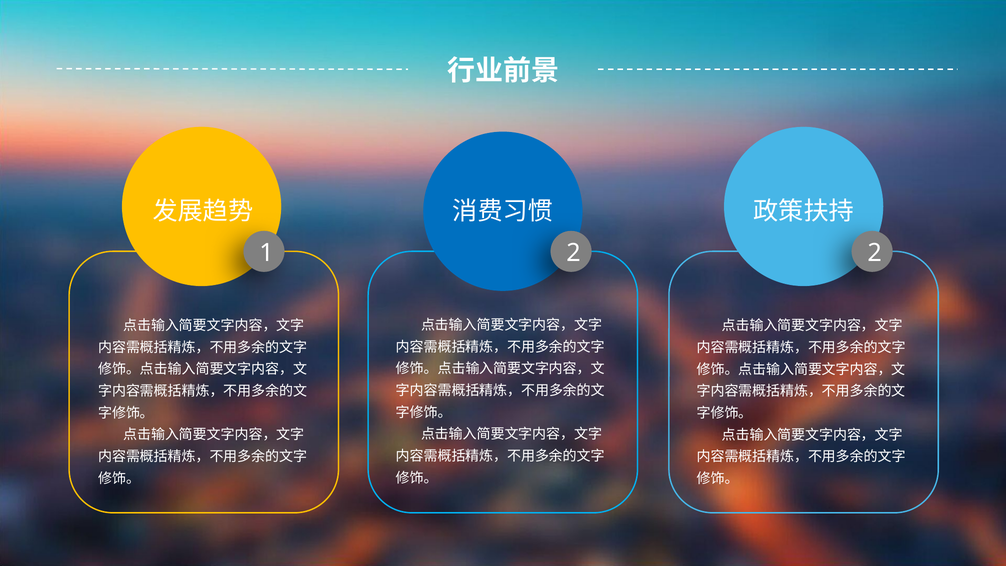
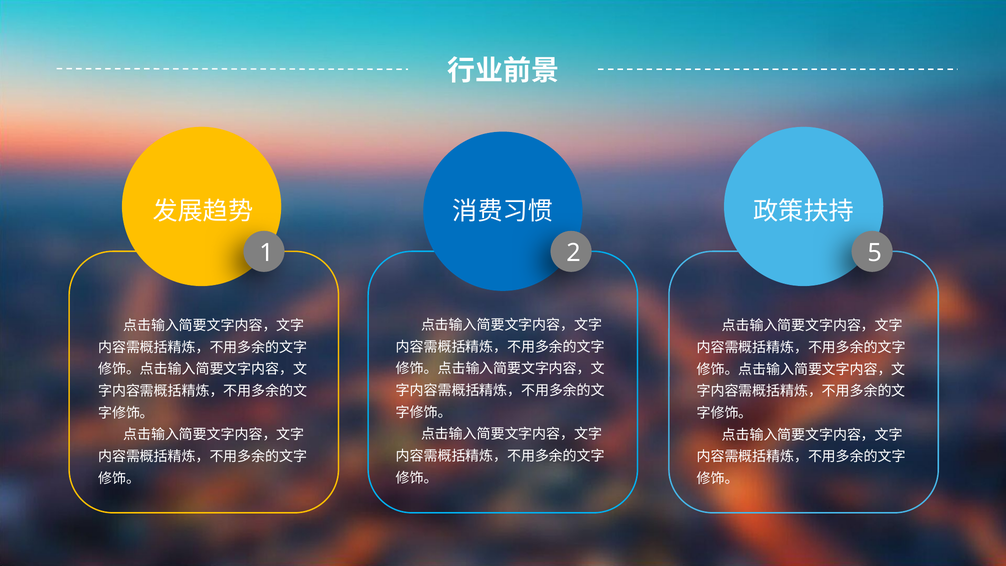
2 2: 2 -> 5
